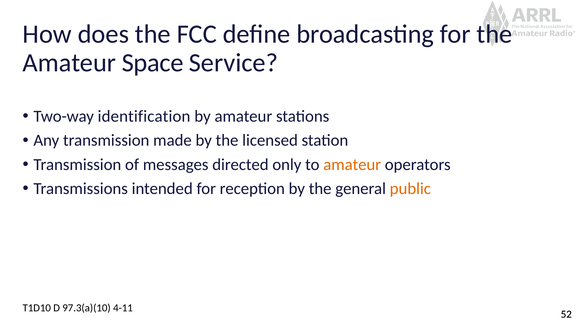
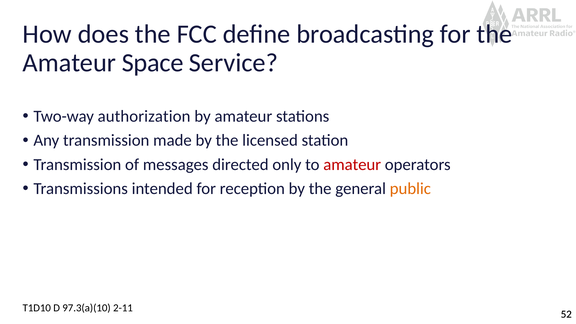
identification: identification -> authorization
amateur at (352, 165) colour: orange -> red
4-11: 4-11 -> 2-11
